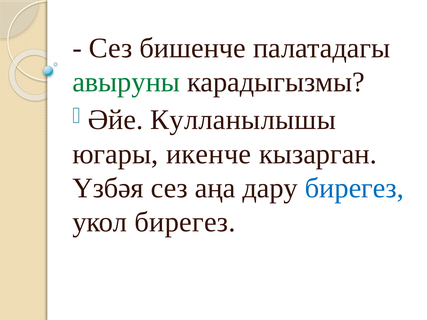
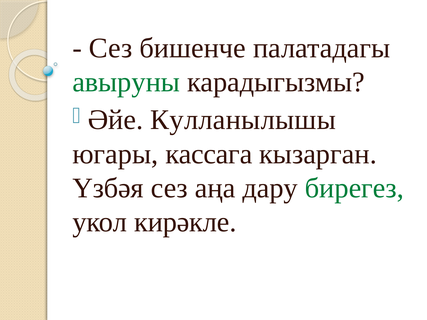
икенче: икенче -> кассага
бирегез at (354, 188) colour: blue -> green
укол бирегез: бирегез -> кирәкле
